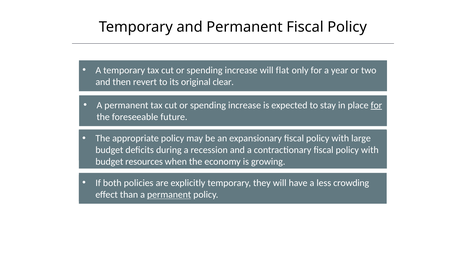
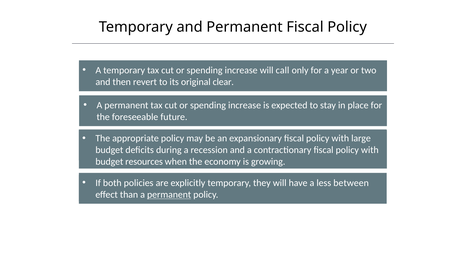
flat: flat -> call
for at (376, 105) underline: present -> none
crowding: crowding -> between
